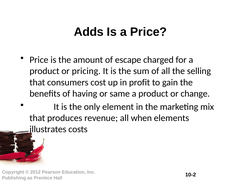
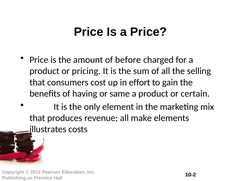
Adds at (89, 32): Adds -> Price
escape: escape -> before
profit: profit -> effort
change: change -> certain
when: when -> make
